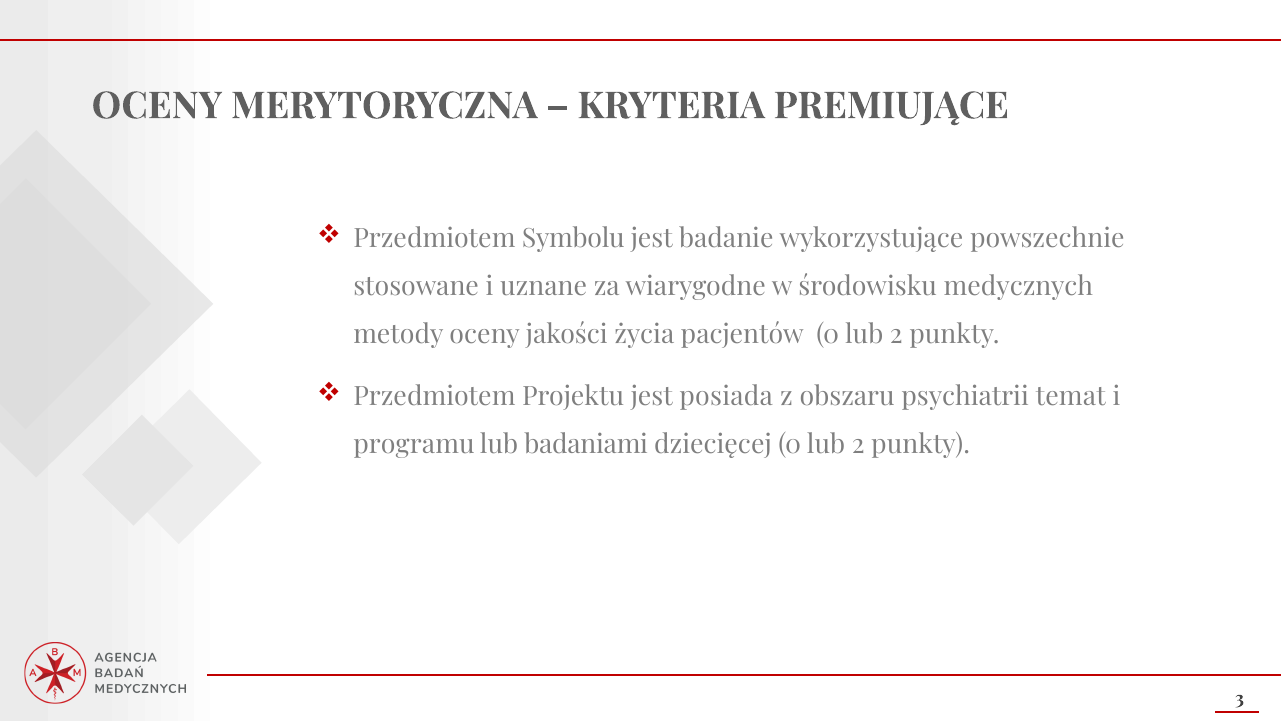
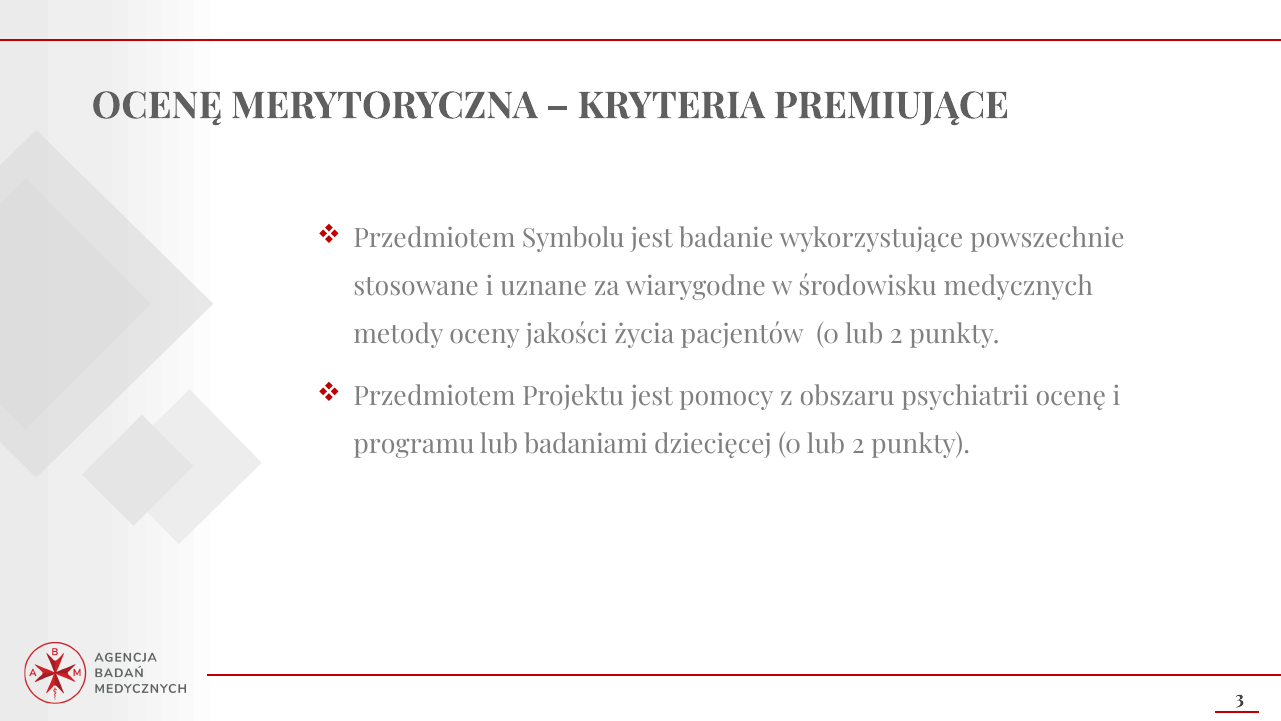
OCENY at (157, 106): OCENY -> OCENĘ
posiada: posiada -> pomocy
psychiatrii temat: temat -> ocenę
